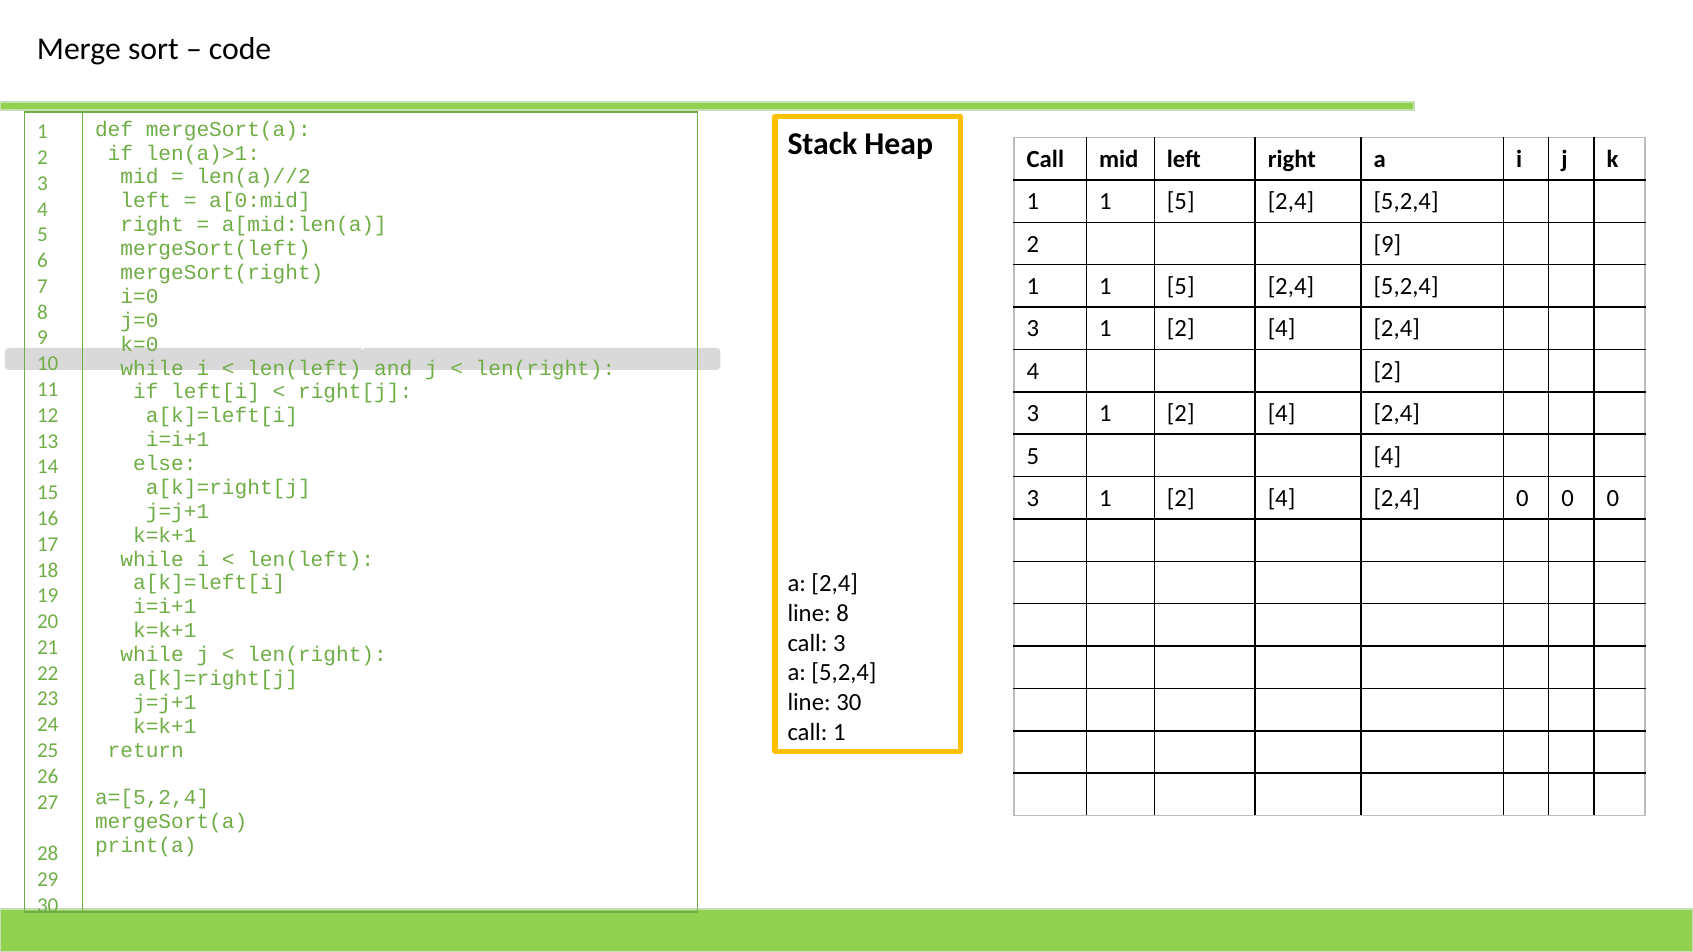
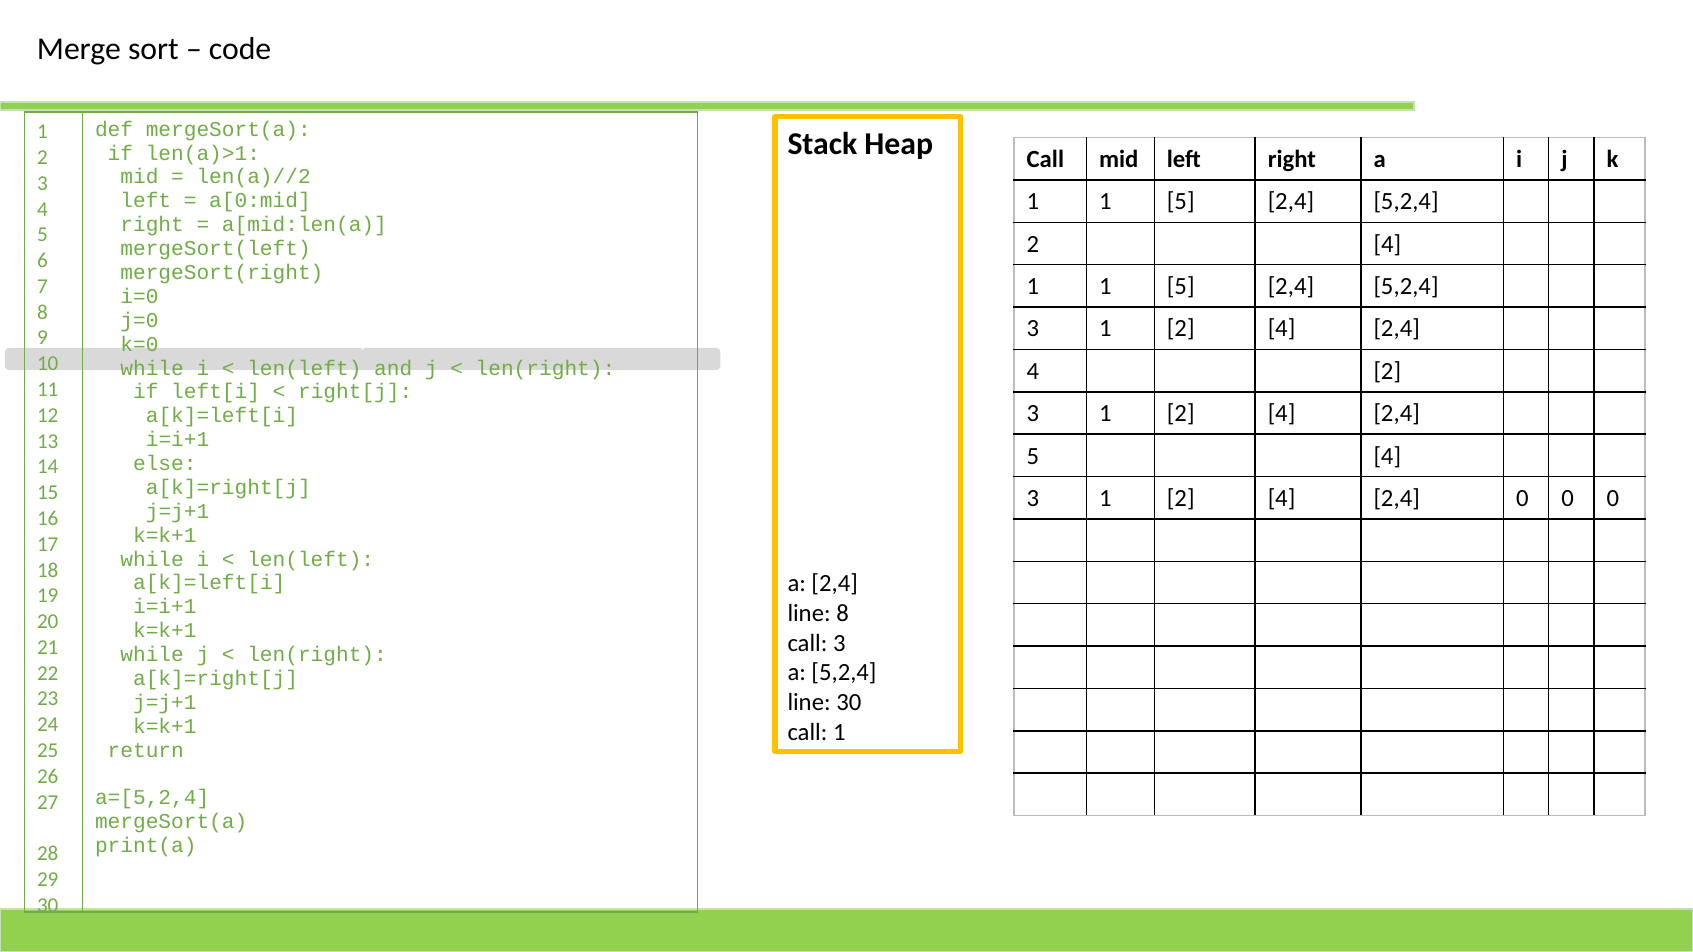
9 at (1387, 244): 9 -> 4
